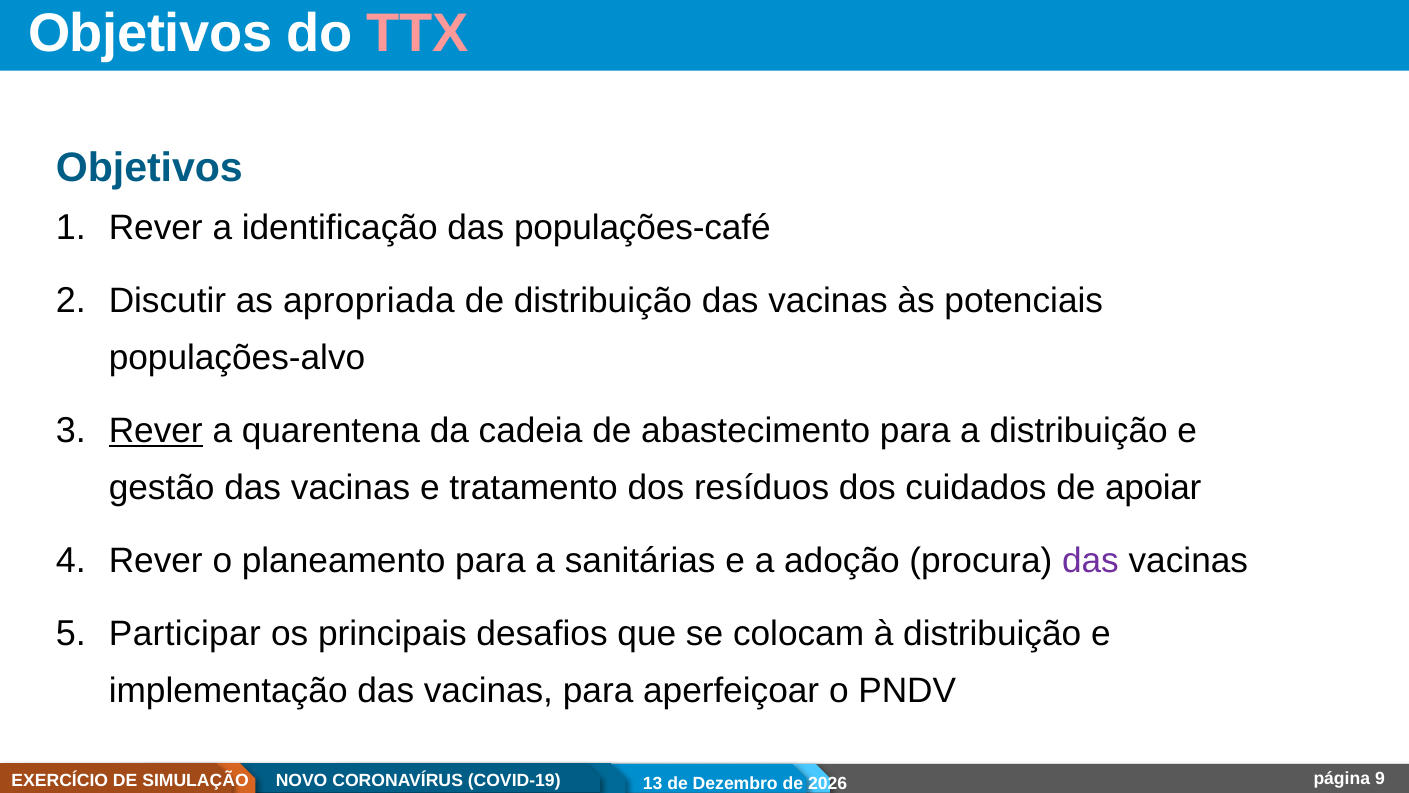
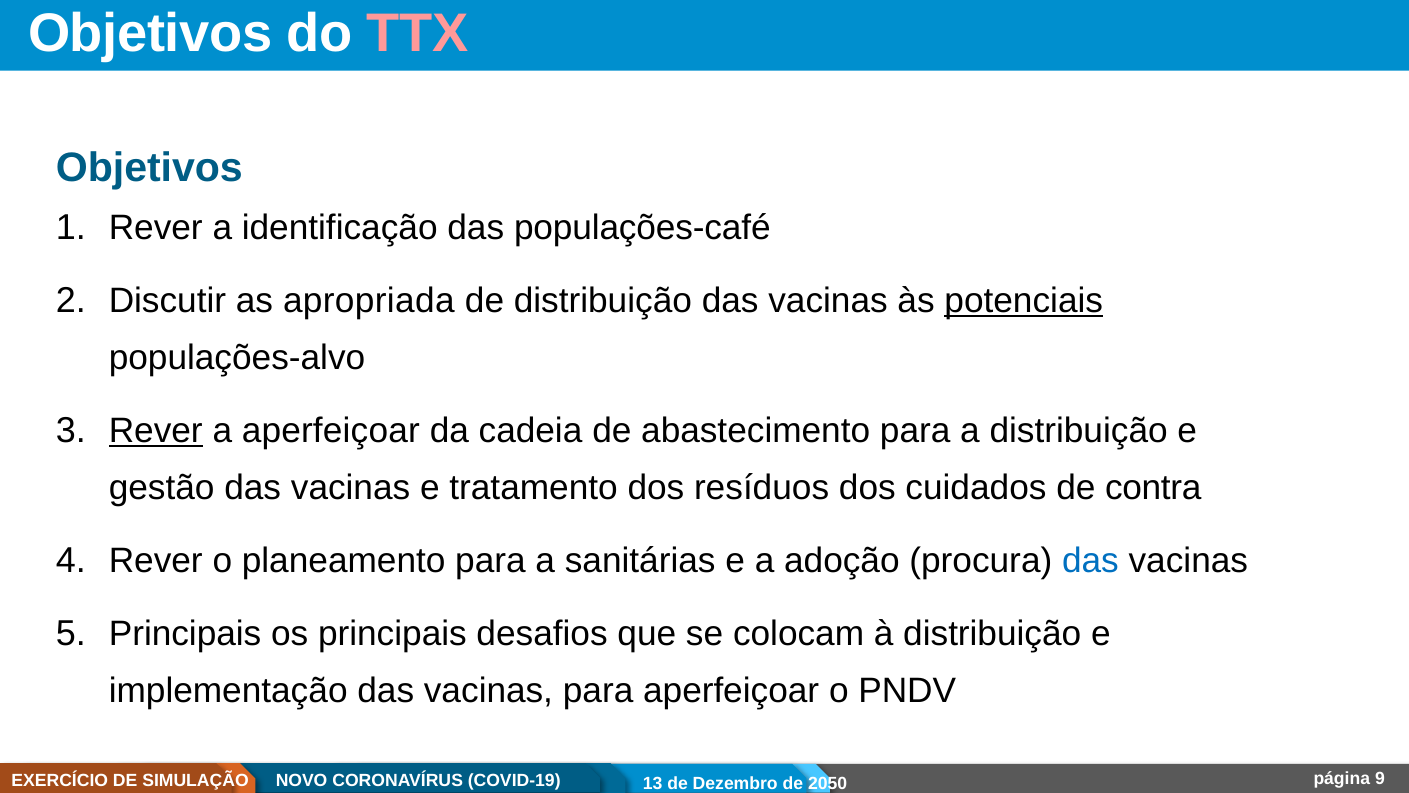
potenciais underline: none -> present
a quarentena: quarentena -> aperfeiçoar
apoiar: apoiar -> contra
das at (1090, 560) colour: purple -> blue
Participar at (185, 633): Participar -> Principais
2026: 2026 -> 2050
